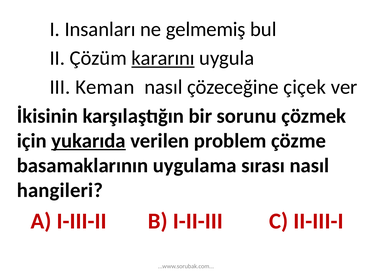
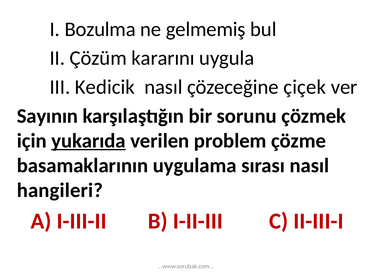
Insanları: Insanları -> Bozulma
kararını underline: present -> none
Keman: Keman -> Kedicik
İkisinin: İkisinin -> Sayının
